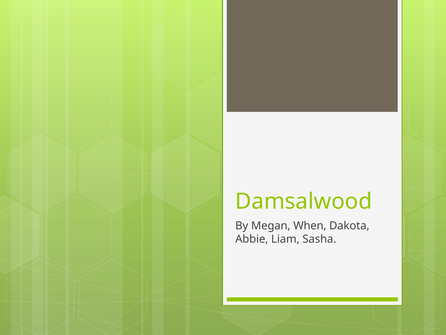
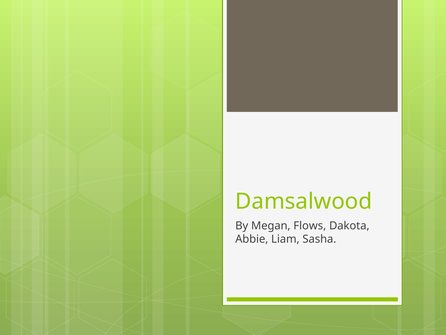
When: When -> Flows
